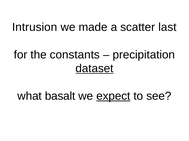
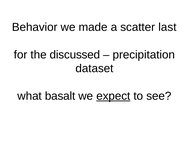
Intrusion: Intrusion -> Behavior
constants: constants -> discussed
dataset underline: present -> none
